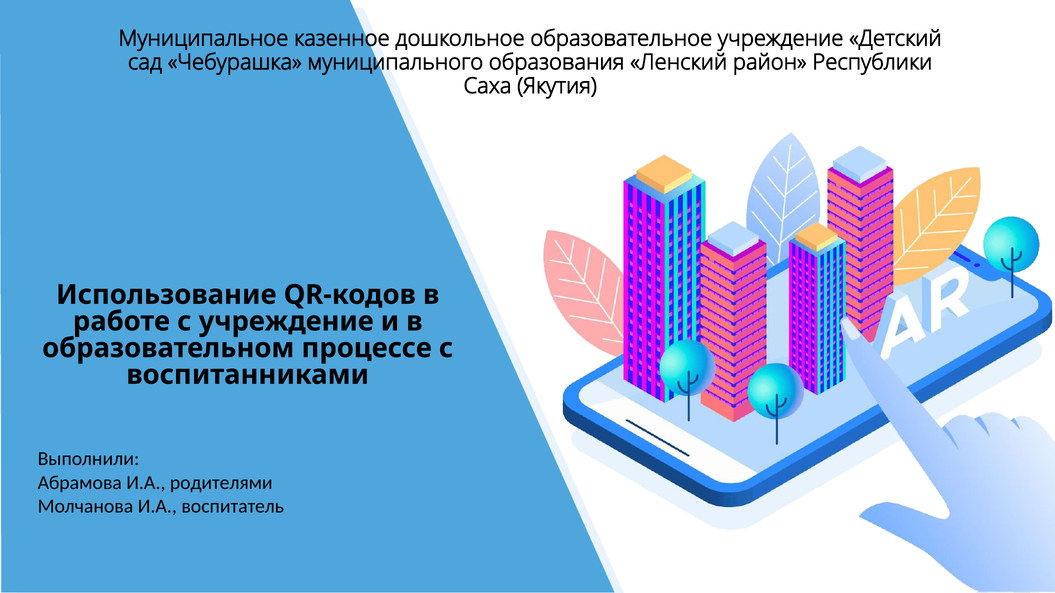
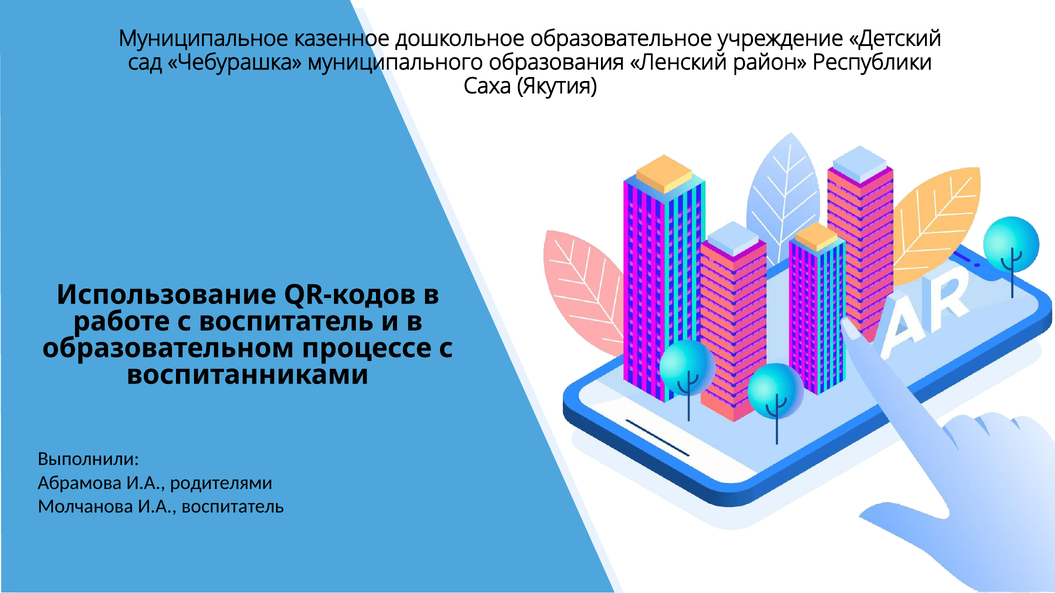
с учреждение: учреждение -> воспитатель
